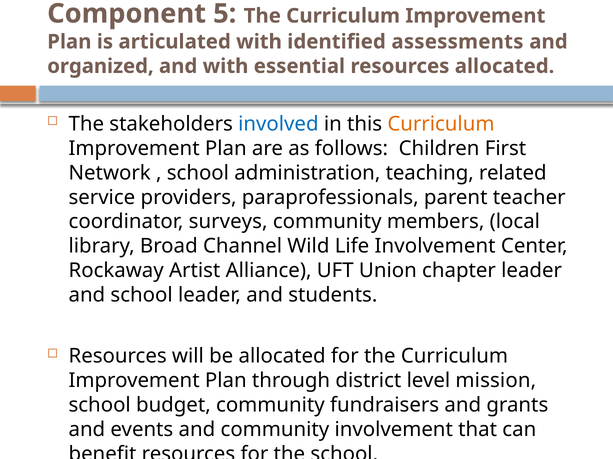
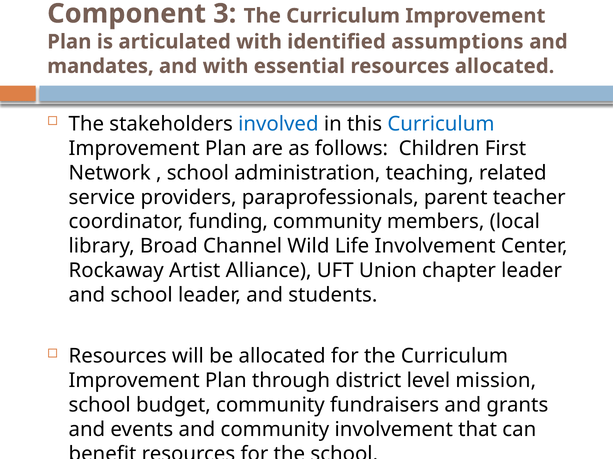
5: 5 -> 3
assessments: assessments -> assumptions
organized: organized -> mandates
Curriculum at (441, 124) colour: orange -> blue
surveys: surveys -> funding
